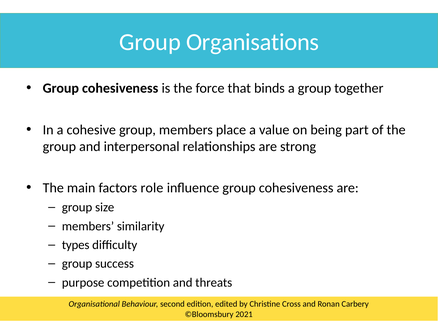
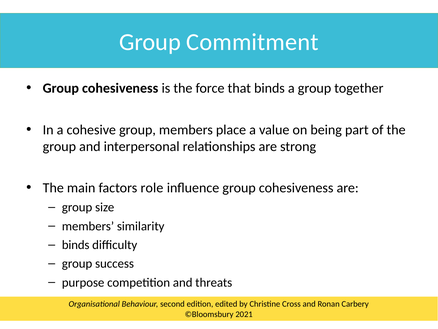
Organisations: Organisations -> Commitment
types at (76, 245): types -> binds
